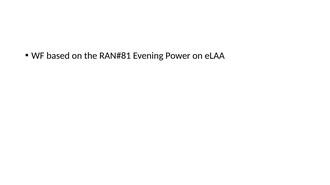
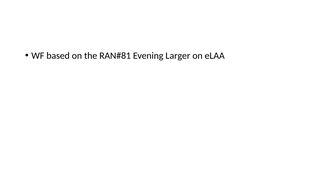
Power: Power -> Larger
